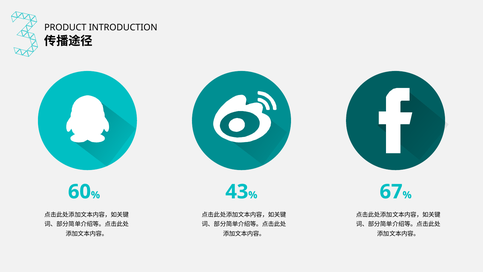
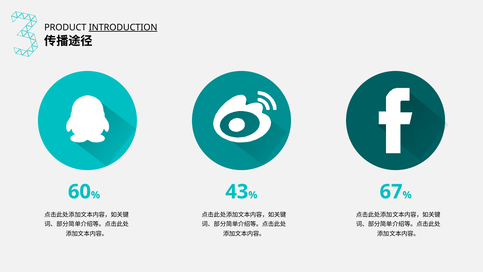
INTRODUCTION underline: none -> present
